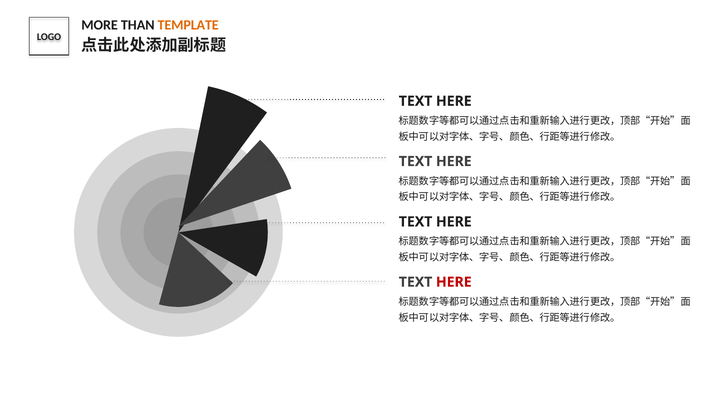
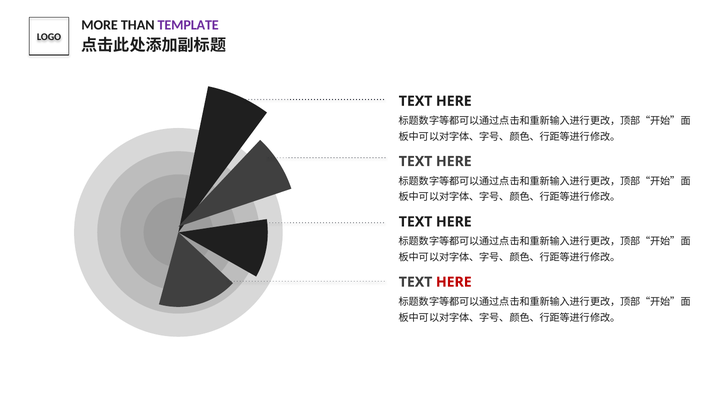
TEMPLATE colour: orange -> purple
